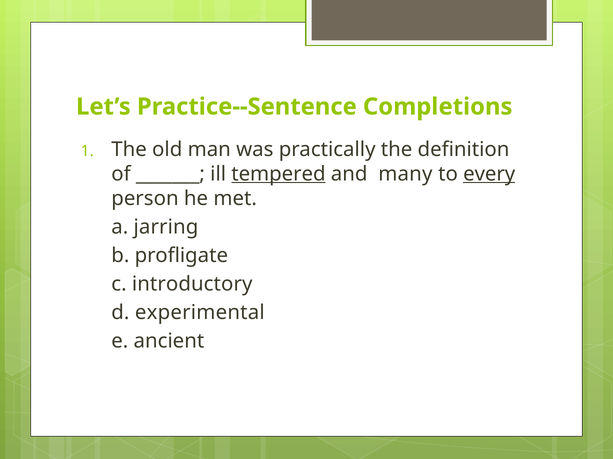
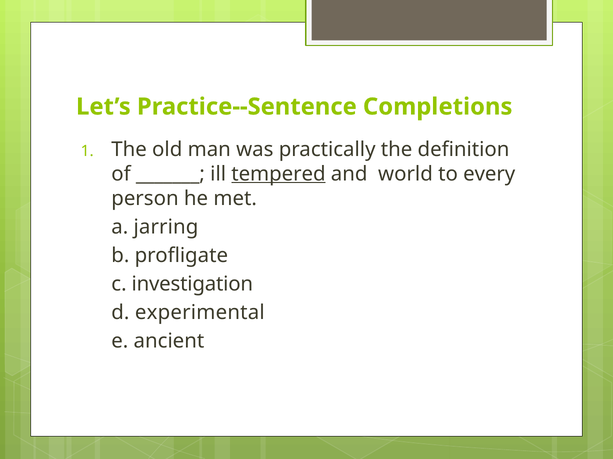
many: many -> world
every underline: present -> none
introductory: introductory -> investigation
